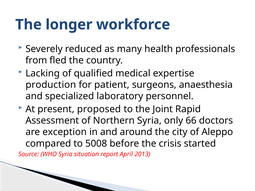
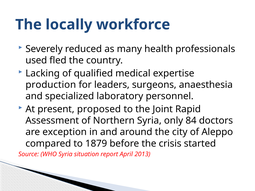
longer: longer -> locally
from: from -> used
patient: patient -> leaders
66: 66 -> 84
5008: 5008 -> 1879
